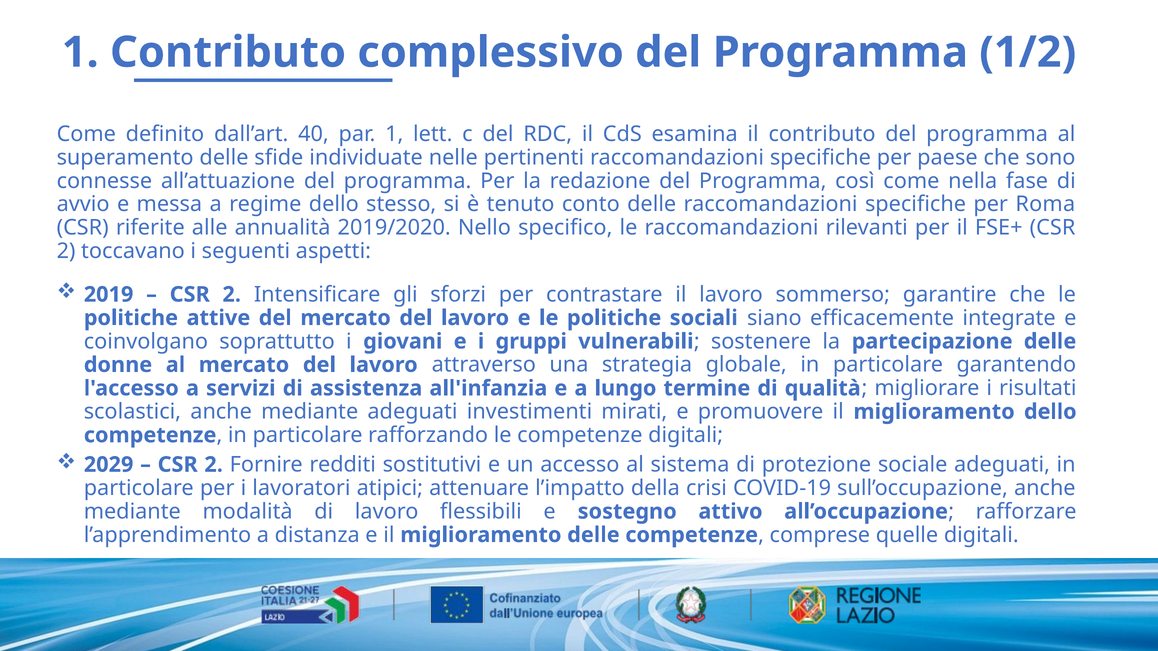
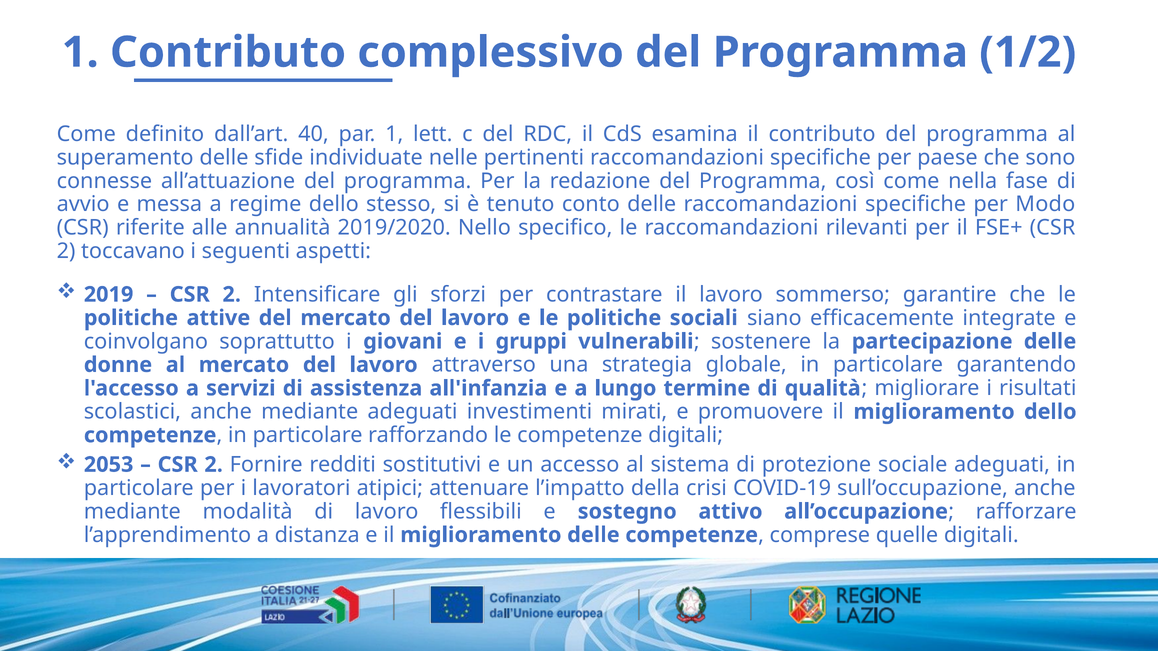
Roma: Roma -> Modo
2029: 2029 -> 2053
